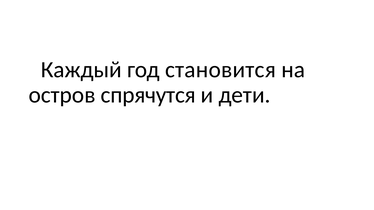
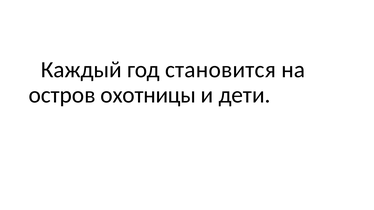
спрячутся: спрячутся -> охотницы
